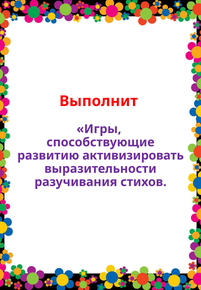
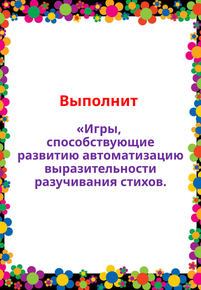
активизировать: активизировать -> автоматизацию
